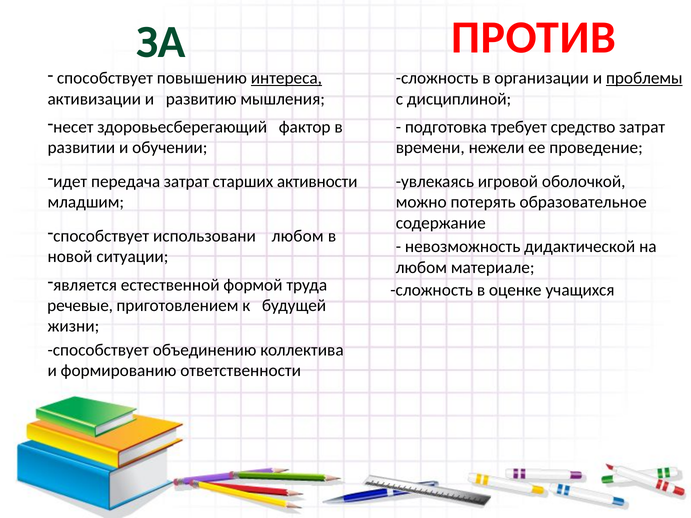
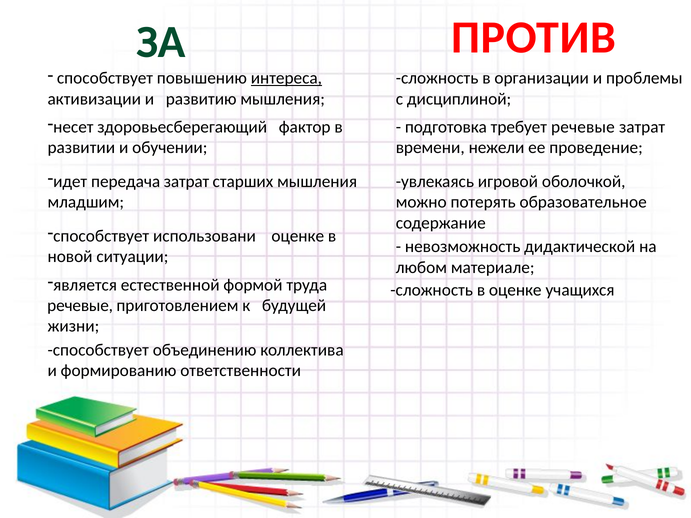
проблемы underline: present -> none
требует средство: средство -> речевые
старших активности: активности -> мышления
использовани любом: любом -> оценке
